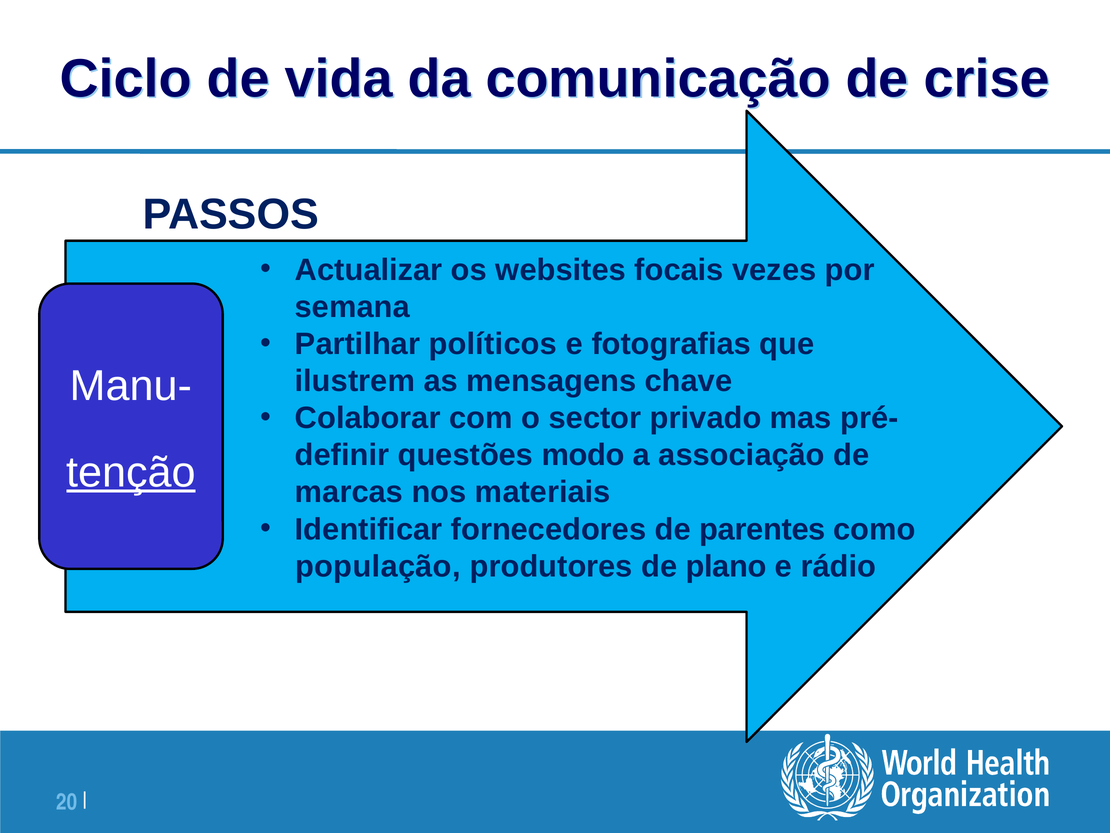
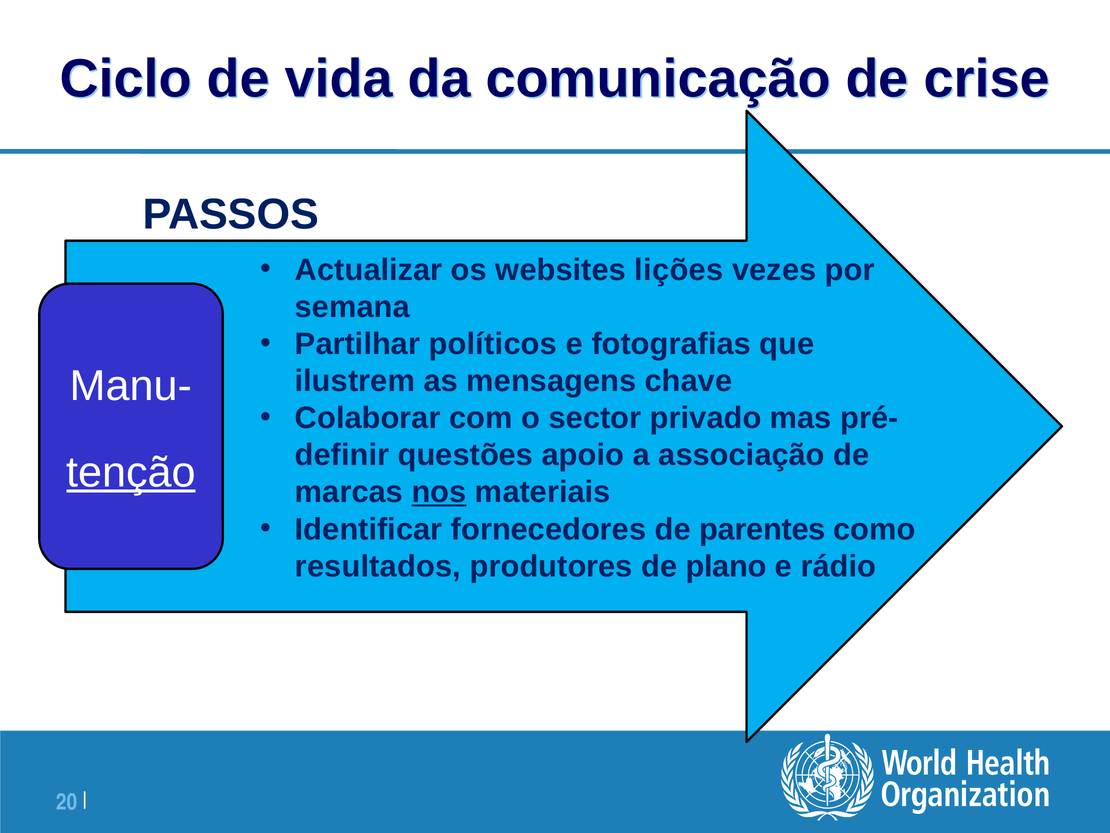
focais: focais -> lições
modo: modo -> apoio
nos underline: none -> present
população: população -> resultados
